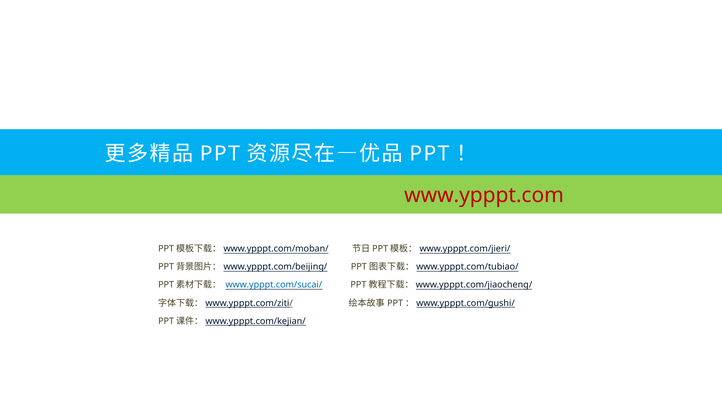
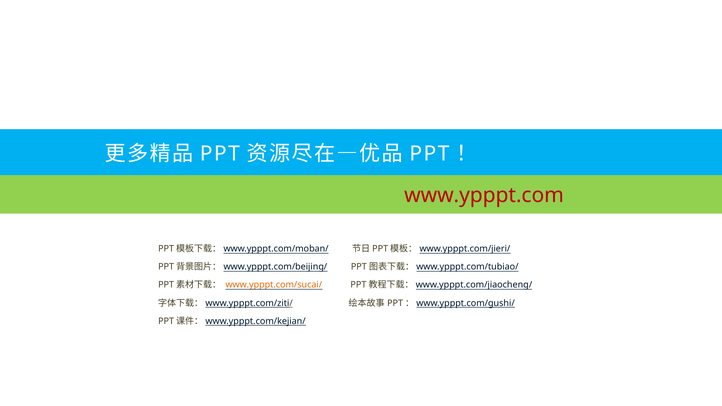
www.ypppt.com/sucai/ colour: blue -> orange
